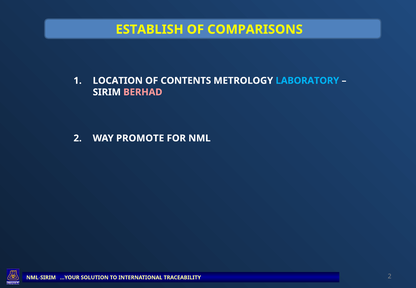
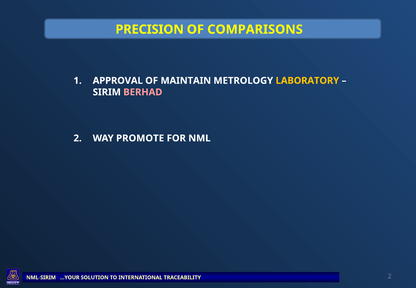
ESTABLISH: ESTABLISH -> PRECISION
LOCATION: LOCATION -> APPROVAL
CONTENTS: CONTENTS -> MAINTAIN
LABORATORY colour: light blue -> yellow
